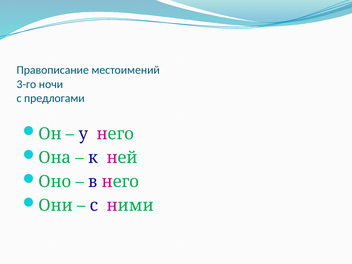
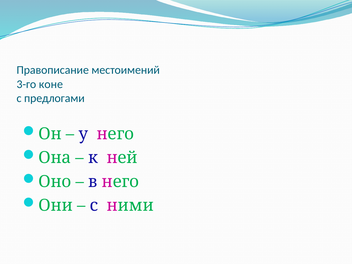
ночи: ночи -> коне
